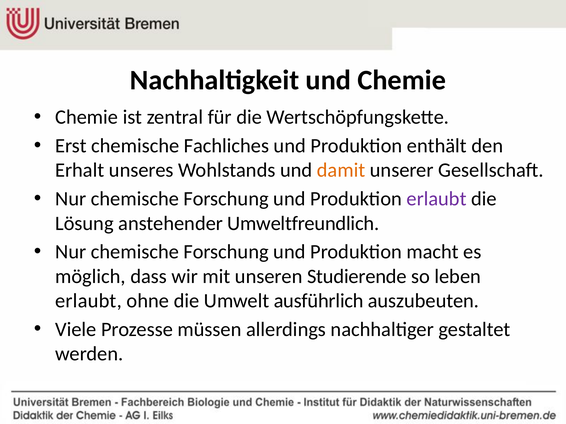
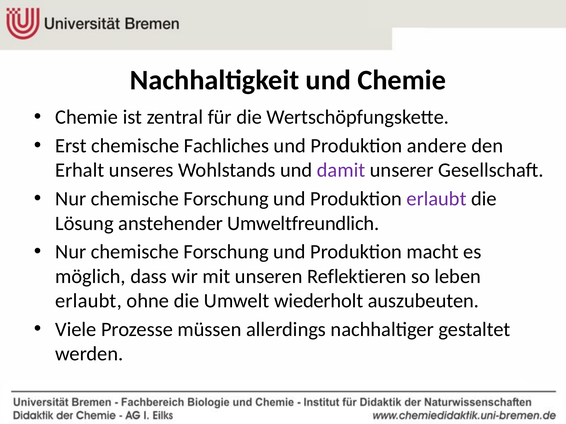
enthält: enthält -> andere
damit colour: orange -> purple
Studierende: Studierende -> Reflektieren
ausführlich: ausführlich -> wiederholt
